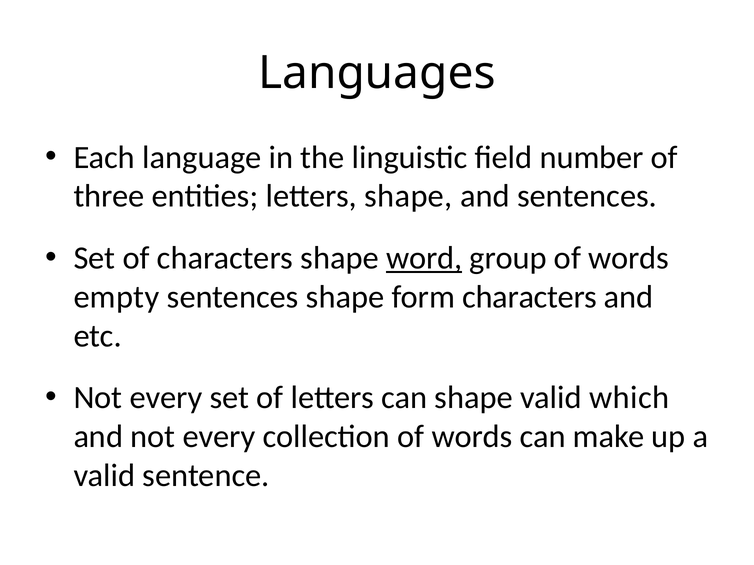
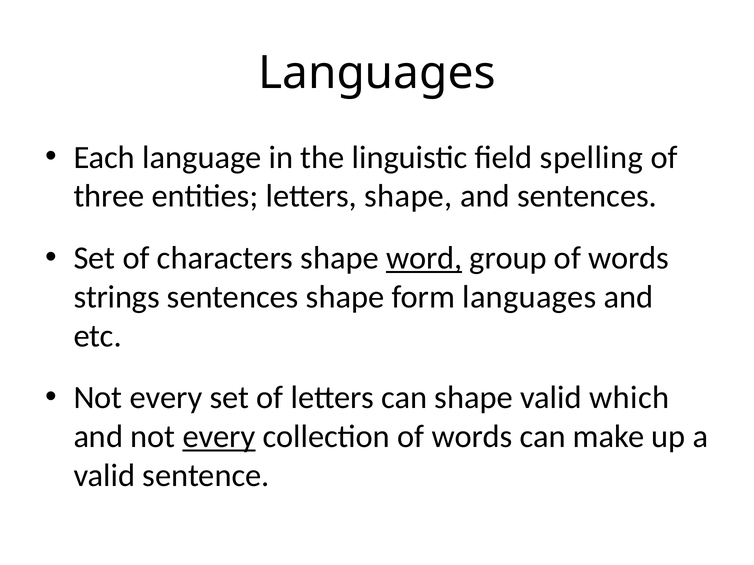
number: number -> spelling
empty: empty -> strings
form characters: characters -> languages
every at (219, 437) underline: none -> present
